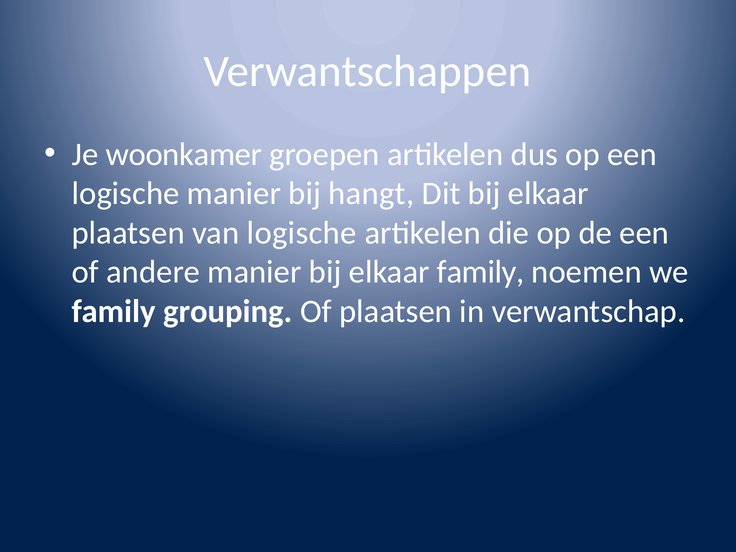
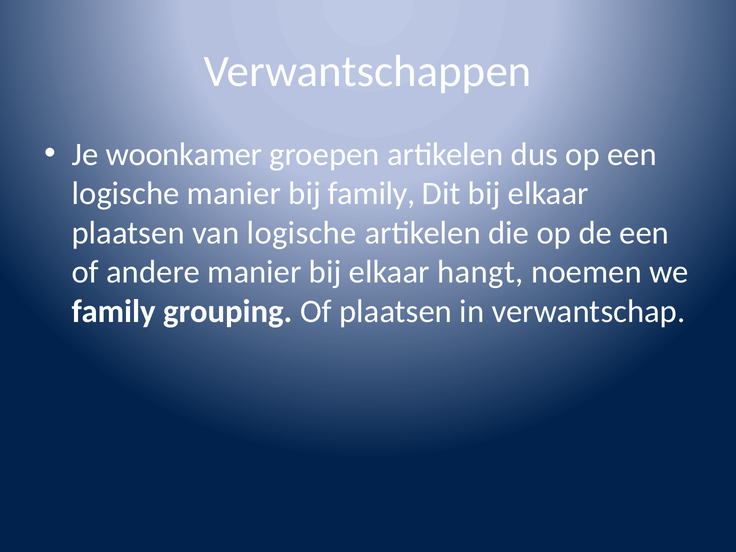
bij hangt: hangt -> family
elkaar family: family -> hangt
